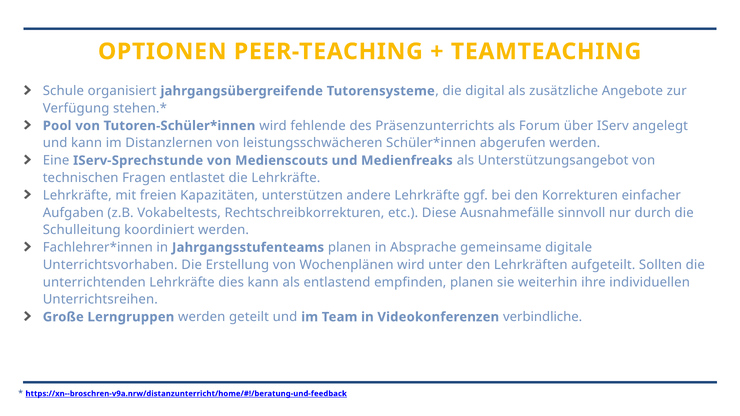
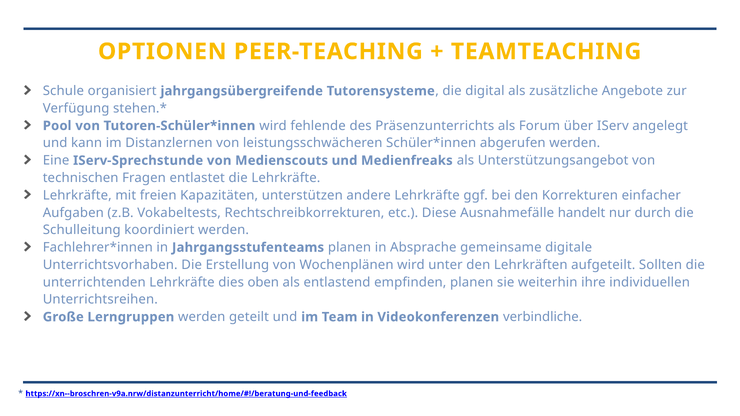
sinnvoll: sinnvoll -> handelt
dies kann: kann -> oben
